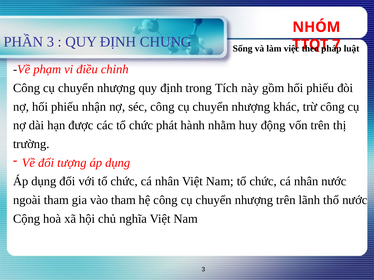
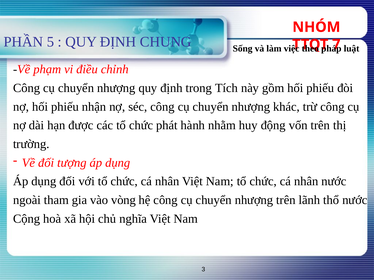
PHẦN 3: 3 -> 5
vào tham: tham -> vòng
